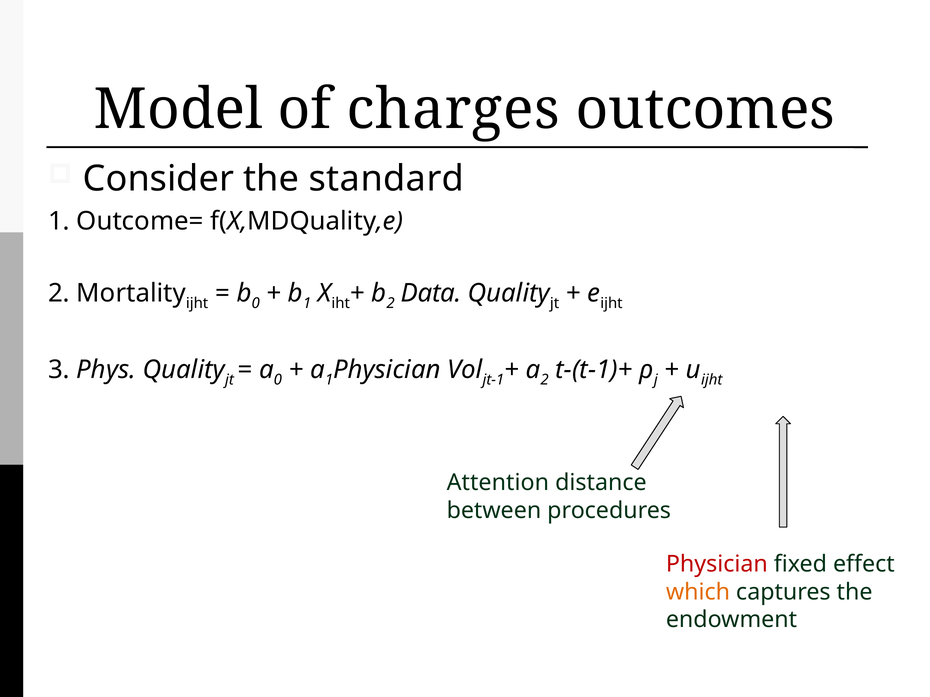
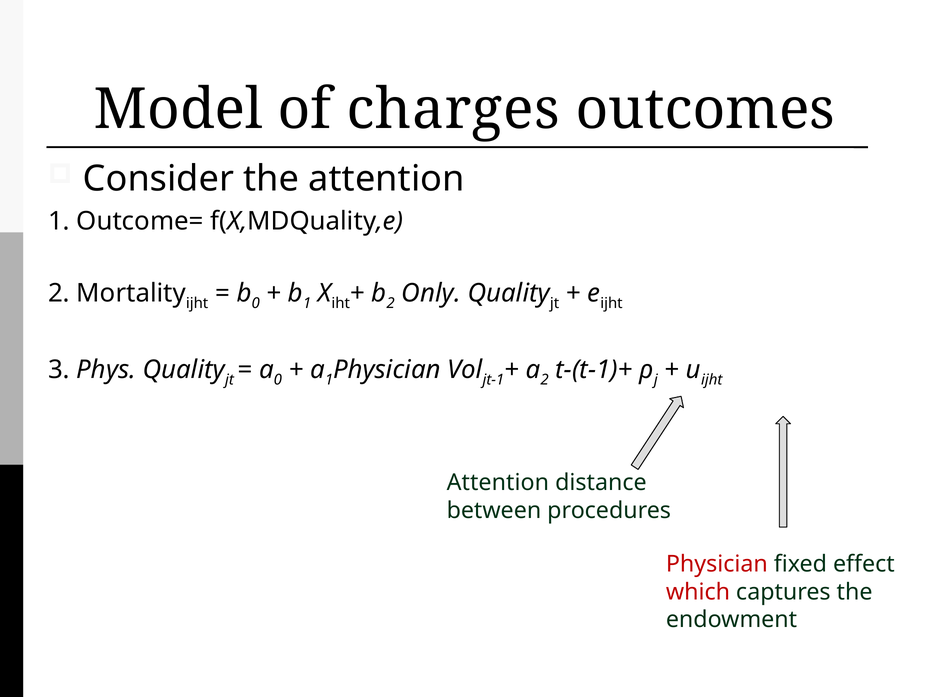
the standard: standard -> attention
Data: Data -> Only
which colour: orange -> red
